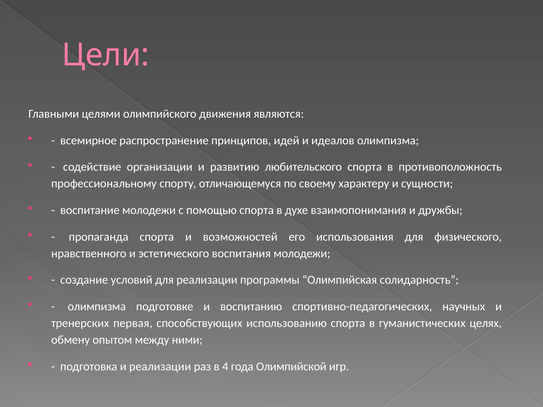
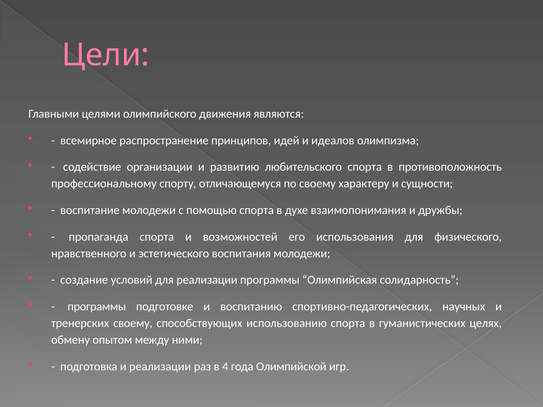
олимпизма at (97, 307): олимпизма -> программы
тренерских первая: первая -> своему
